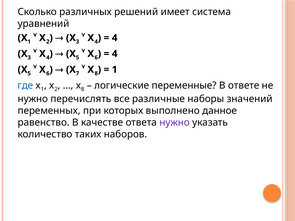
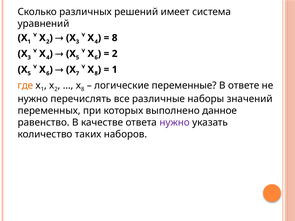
4 at (115, 38): 4 -> 8
4 at (115, 54): 4 -> 2
где colour: blue -> orange
